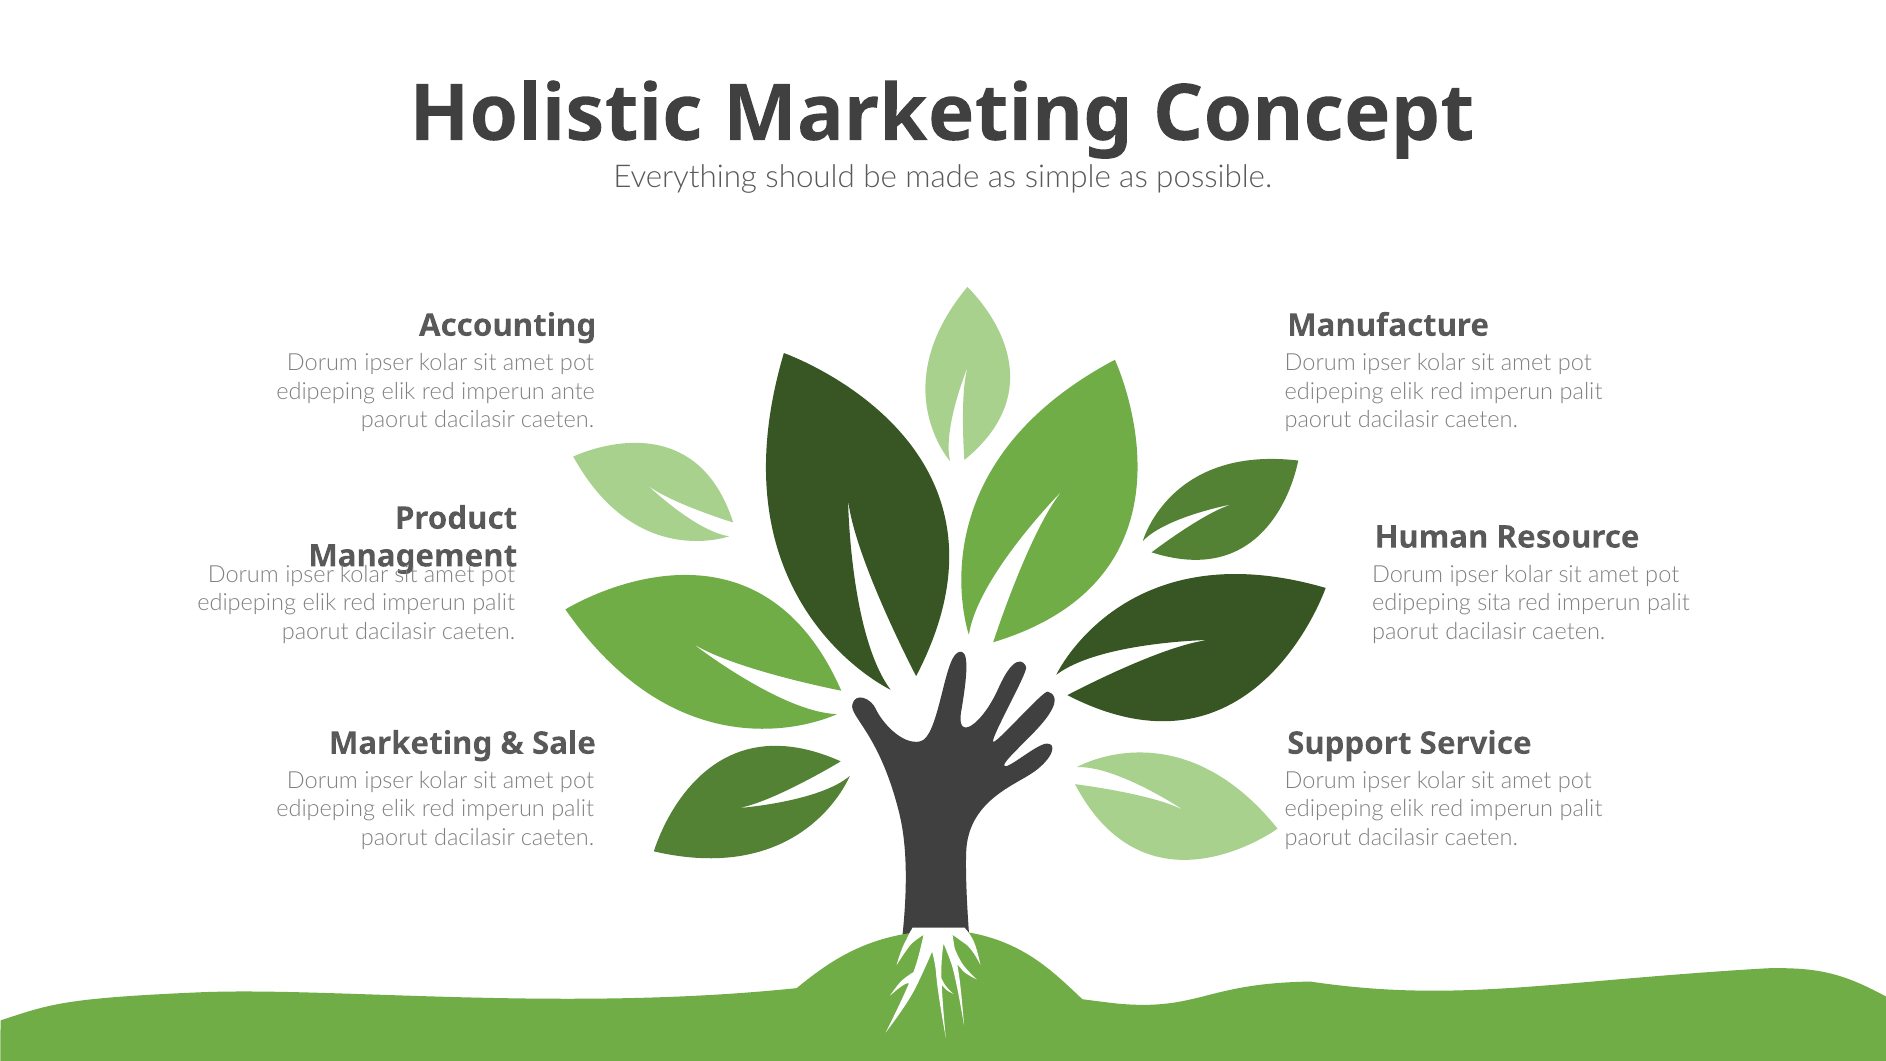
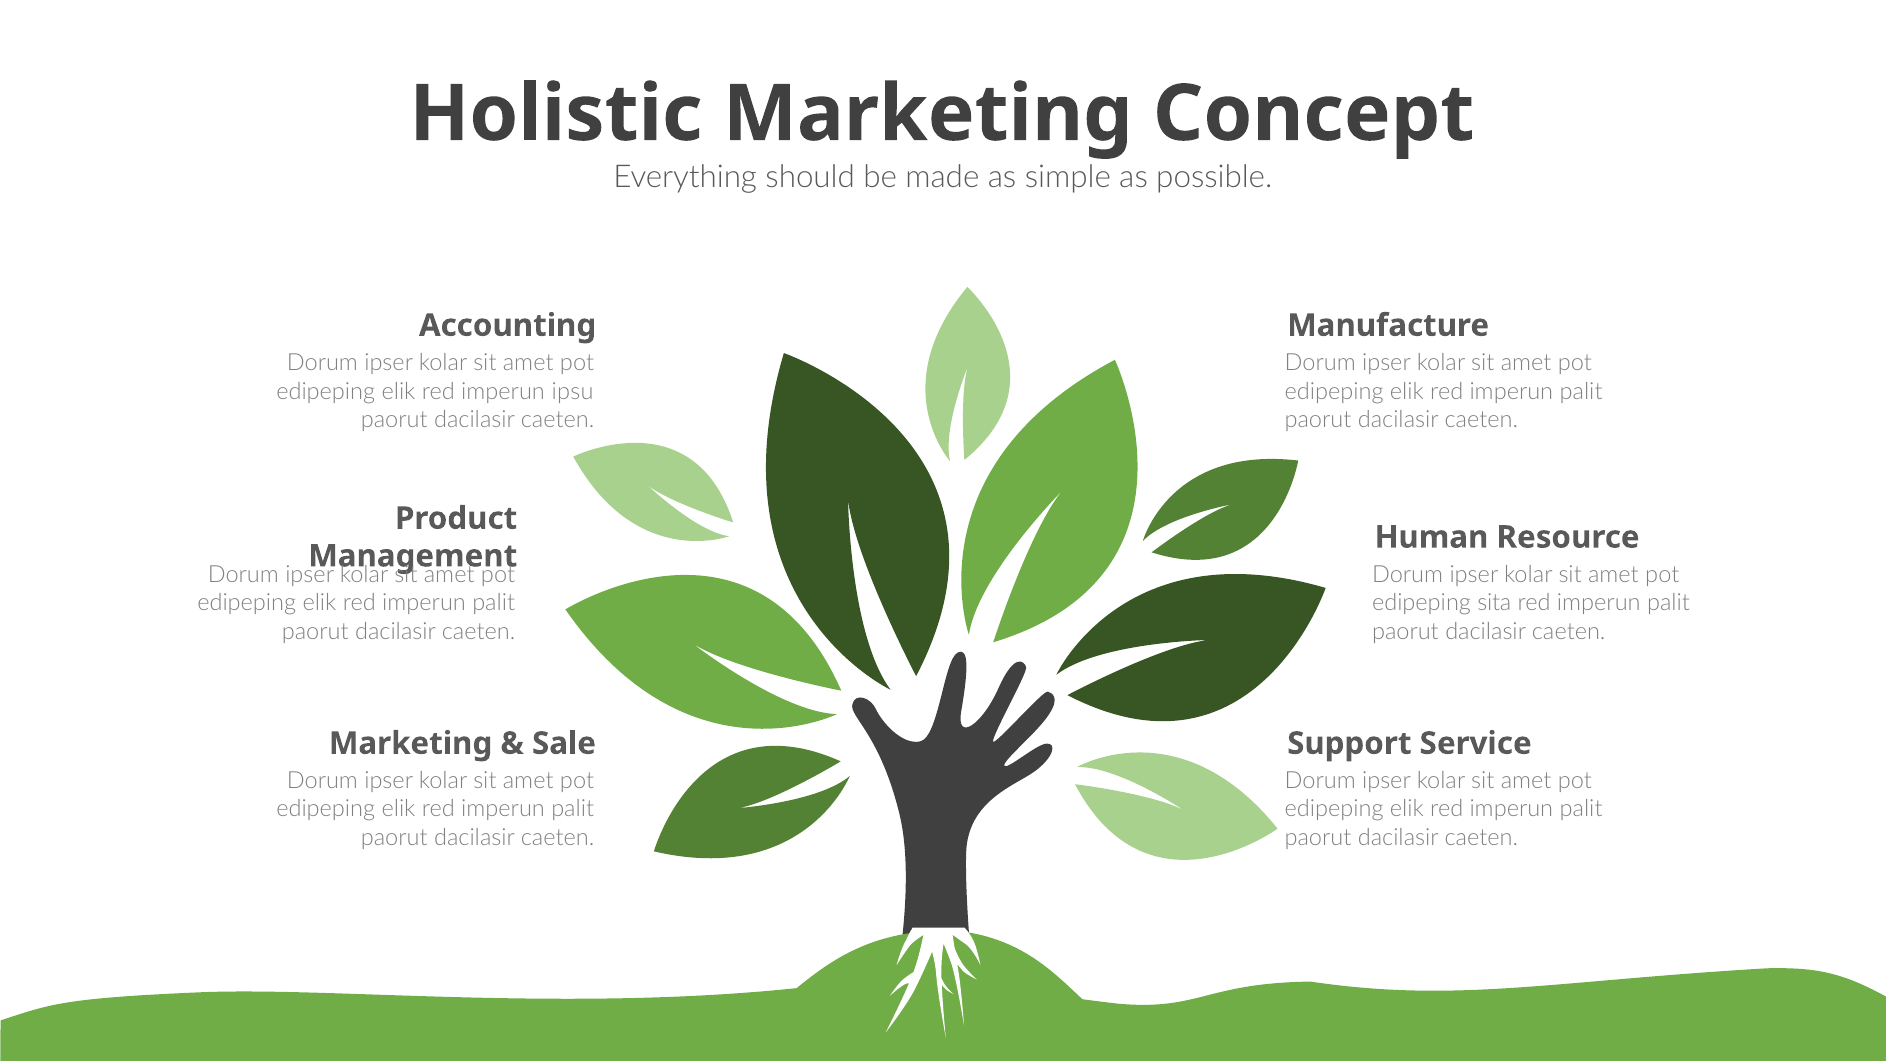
ante: ante -> ipsu
